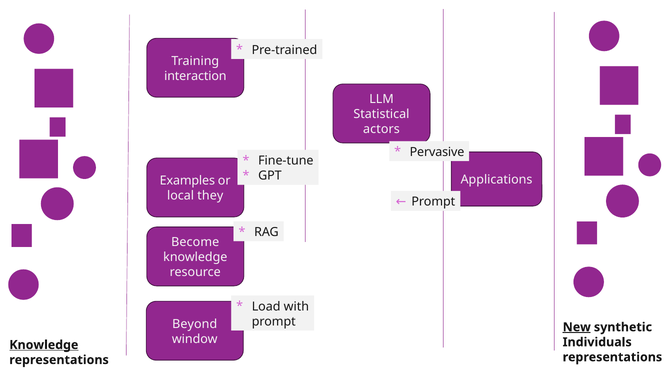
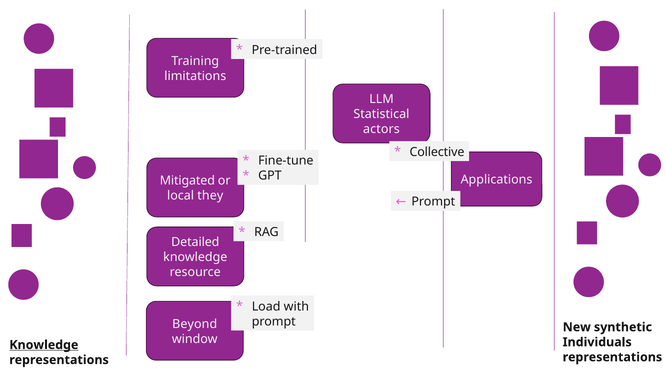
interaction: interaction -> limitations
Pervasive: Pervasive -> Collective
Examples: Examples -> Mitigated
Become: Become -> Detailed
New underline: present -> none
